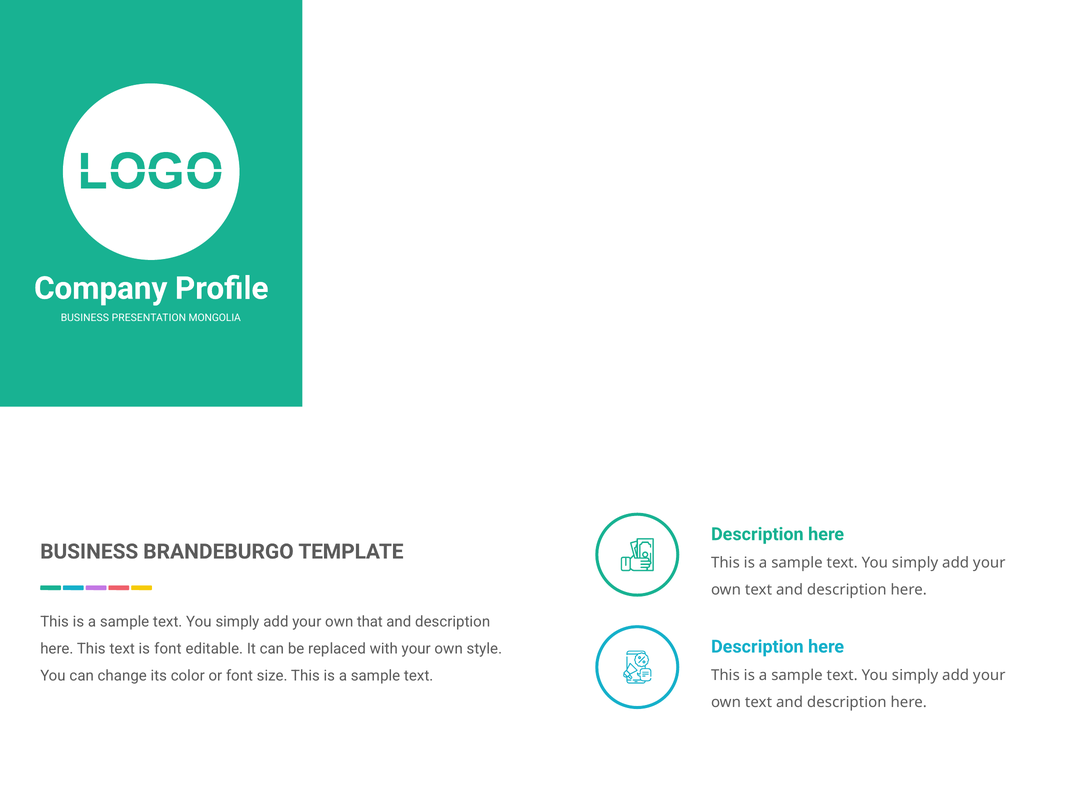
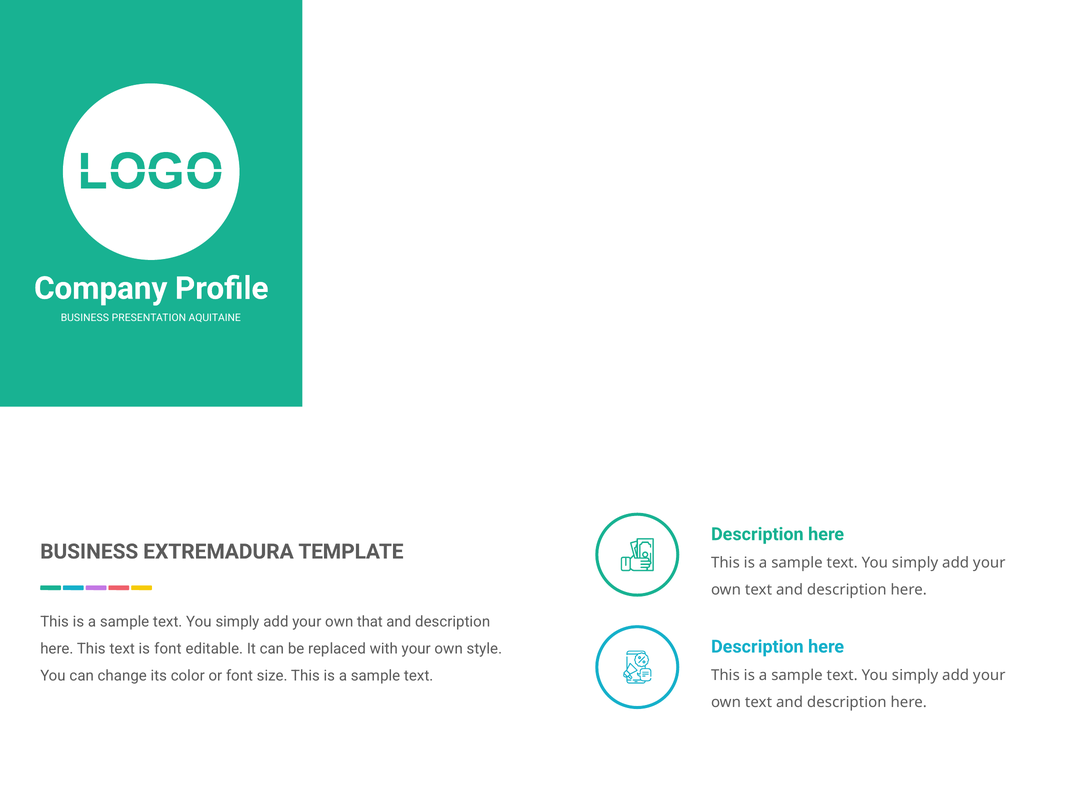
MONGOLIA: MONGOLIA -> AQUITAINE
BRANDEBURGO: BRANDEBURGO -> EXTREMADURA
